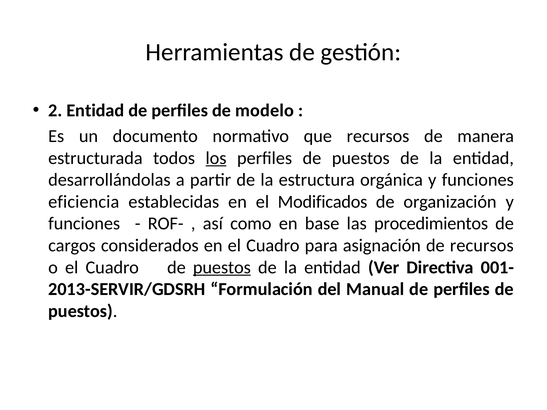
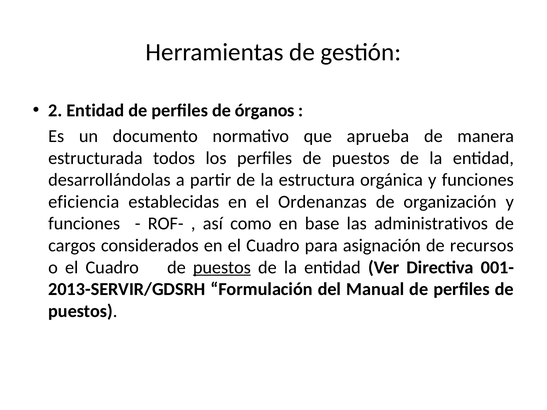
modelo: modelo -> órganos
que recursos: recursos -> aprueba
los underline: present -> none
Modificados: Modificados -> Ordenanzas
procedimientos: procedimientos -> administrativos
